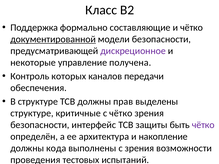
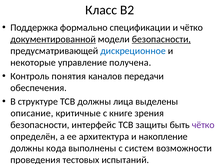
составляющие: составляющие -> спецификации
безопасности at (161, 39) underline: none -> present
дискреционное colour: purple -> blue
которых: которых -> понятия
прав: прав -> лица
структуре at (32, 113): структуре -> описание
с чётко: чётко -> книге
с зрения: зрения -> систем
